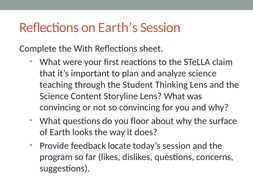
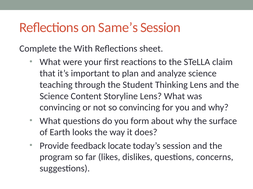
Earth’s: Earth’s -> Same’s
floor: floor -> form
